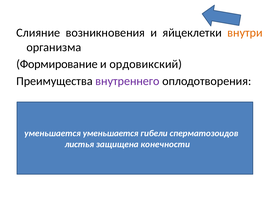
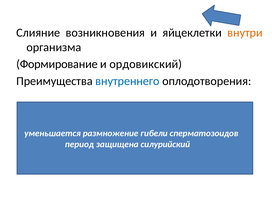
внутреннего colour: purple -> blue
уменьшается уменьшается: уменьшается -> размножение
листья: листья -> период
конечности: конечности -> силурийский
